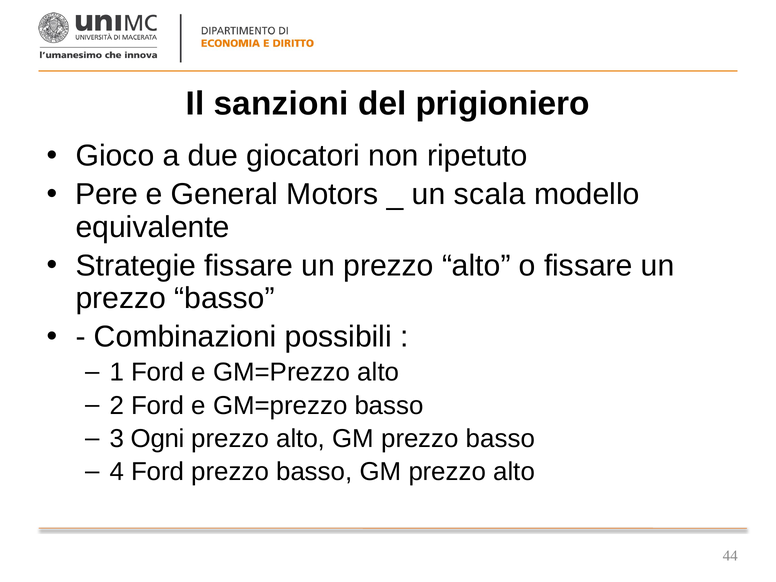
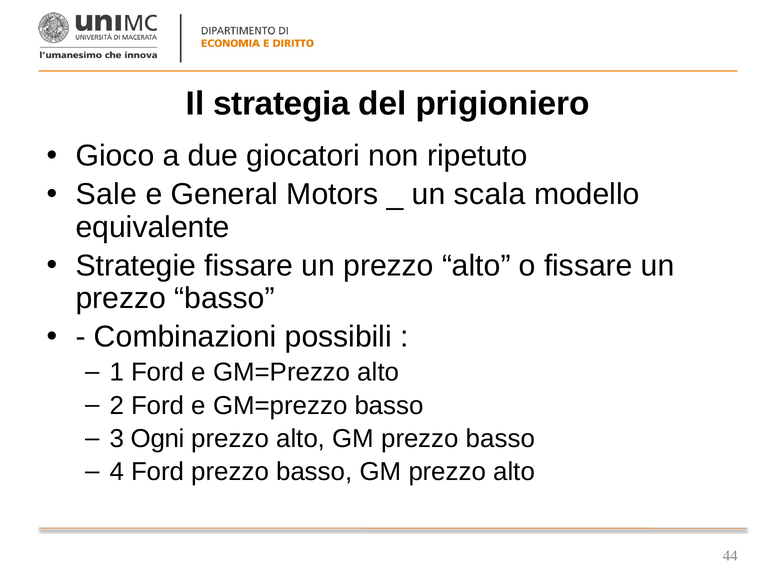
sanzioni: sanzioni -> strategia
Pere: Pere -> Sale
